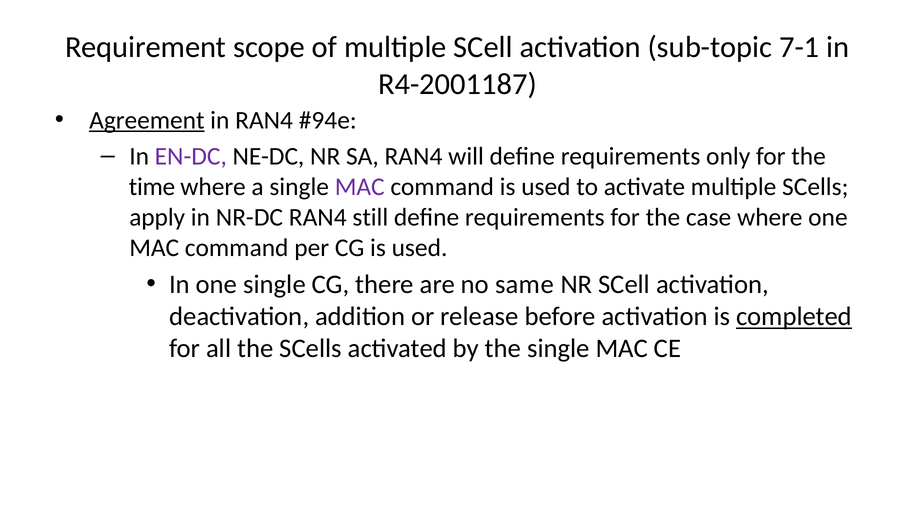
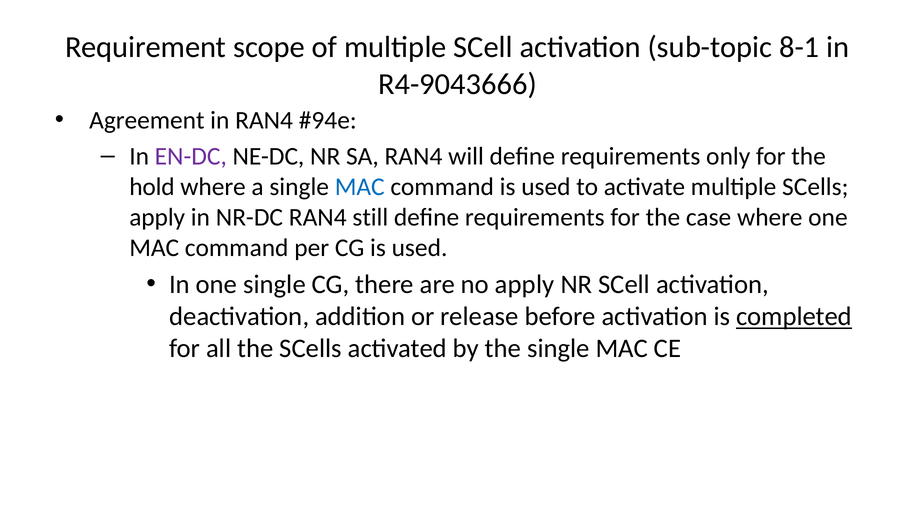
7-1: 7-1 -> 8-1
R4-2001187: R4-2001187 -> R4-9043666
Agreement underline: present -> none
time: time -> hold
MAC at (360, 187) colour: purple -> blue
no same: same -> apply
